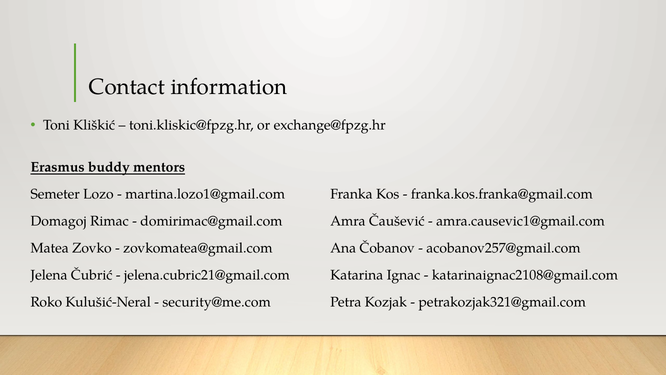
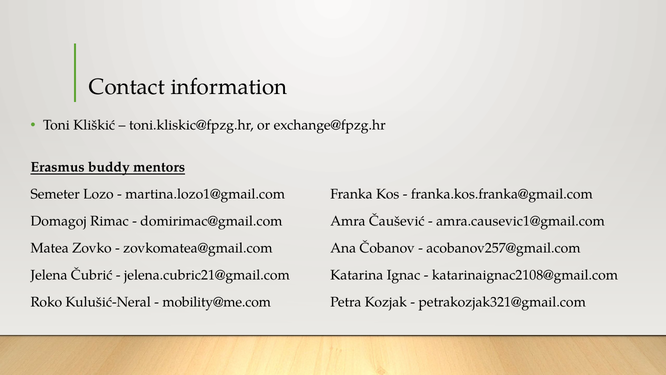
security@me.com: security@me.com -> mobility@me.com
